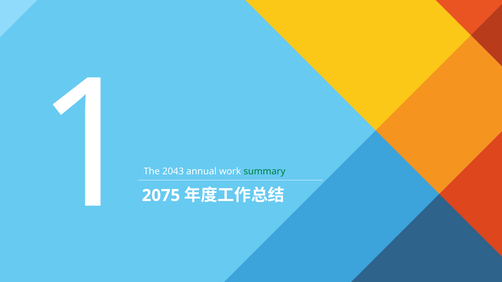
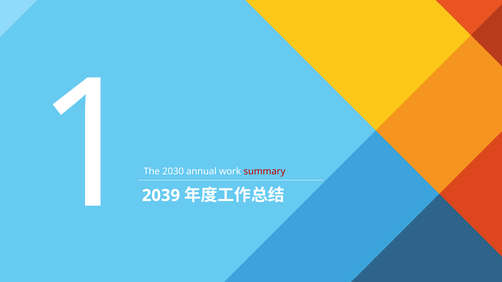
2043: 2043 -> 2030
summary colour: green -> red
2075: 2075 -> 2039
